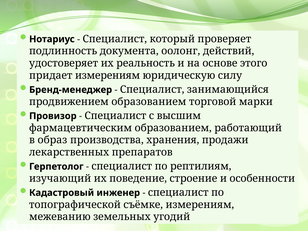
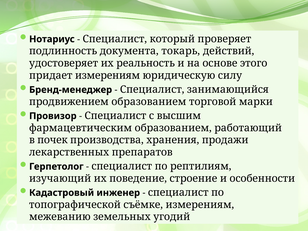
оолонг: оолонг -> токарь
образ: образ -> почек
